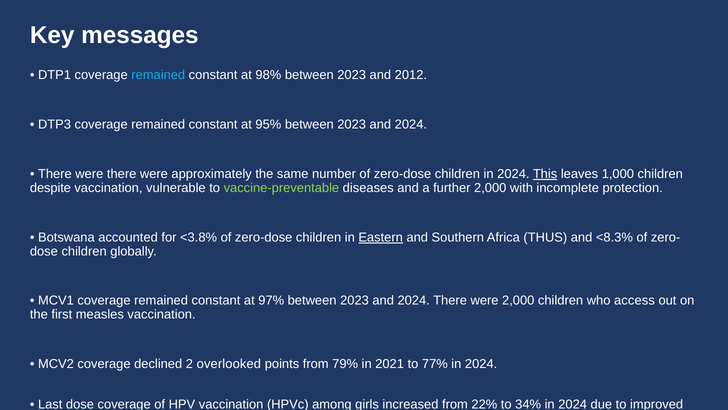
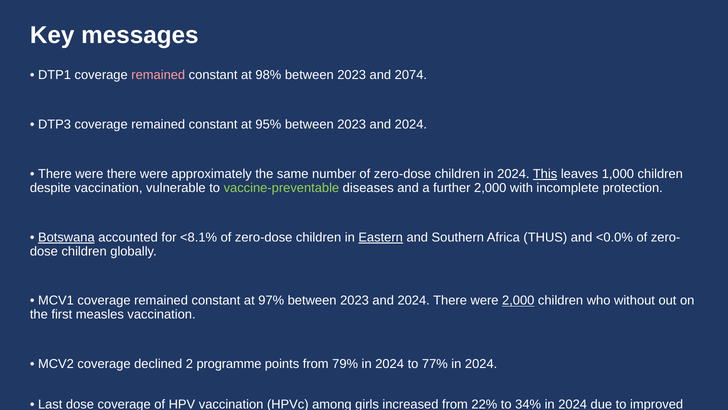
remained at (158, 75) colour: light blue -> pink
2012: 2012 -> 2074
Botswana underline: none -> present
<3.8%: <3.8% -> <8.1%
<8.3%: <8.3% -> <0.0%
2,000 at (518, 300) underline: none -> present
access: access -> without
2 overlooked: overlooked -> programme
79% in 2021: 2021 -> 2024
